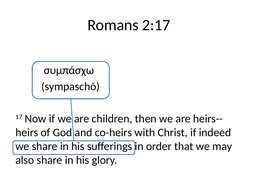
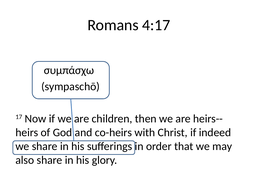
2:17: 2:17 -> 4:17
